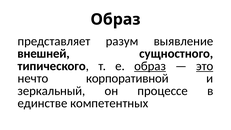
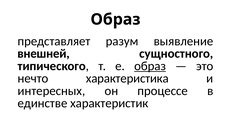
это underline: present -> none
корпоративной: корпоративной -> характеристика
зеркальный: зеркальный -> интересных
компетентных: компетентных -> характеристик
